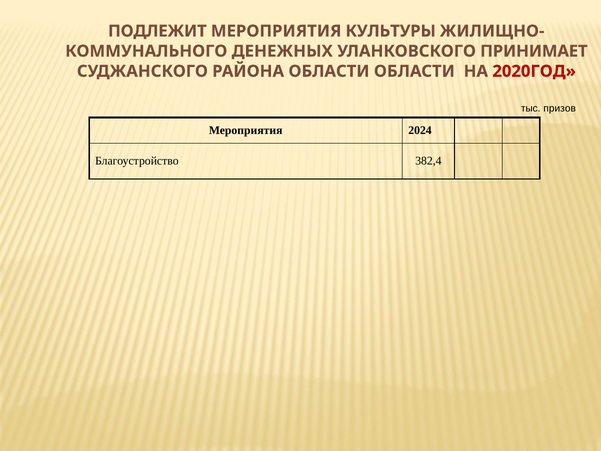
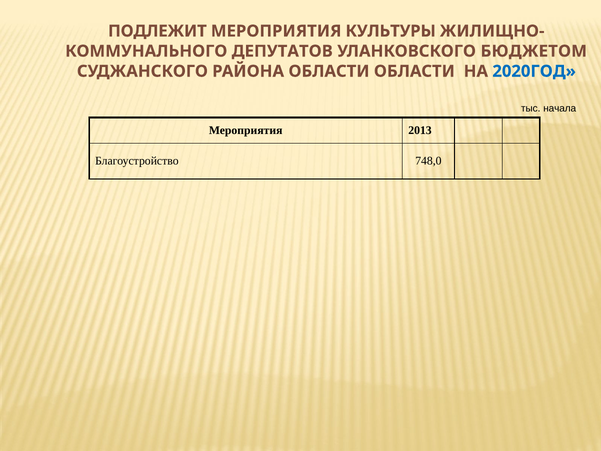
ДЕНЕЖНЫХ: ДЕНЕЖНЫХ -> ДЕПУТАТОВ
ПРИНИМАЕТ: ПРИНИМАЕТ -> БЮДЖЕТОМ
2020ГОД colour: red -> blue
призов: призов -> начала
2024: 2024 -> 2013
382,4: 382,4 -> 748,0
